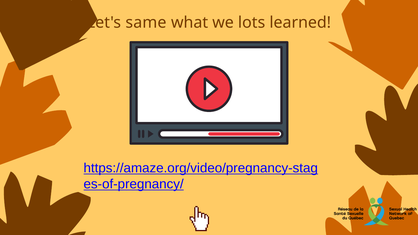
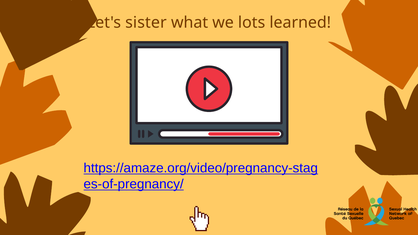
same: same -> sister
